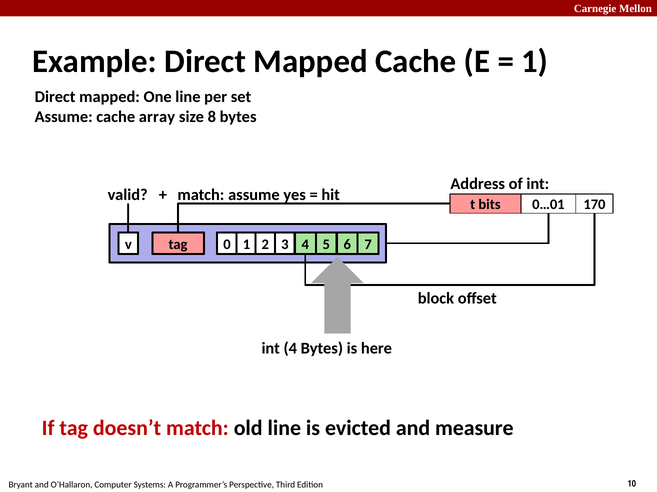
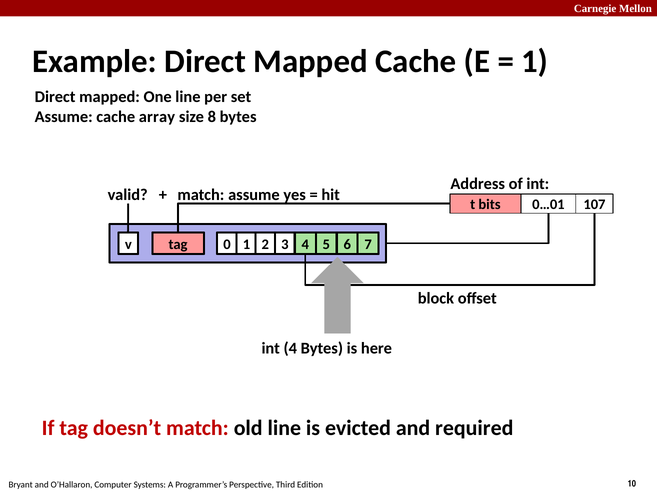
170: 170 -> 107
measure: measure -> required
